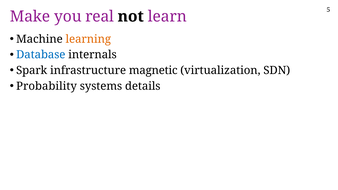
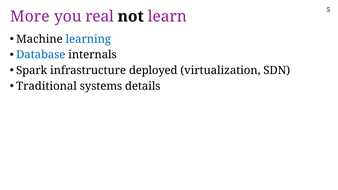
Make: Make -> More
learning colour: orange -> blue
magnetic: magnetic -> deployed
Probability: Probability -> Traditional
